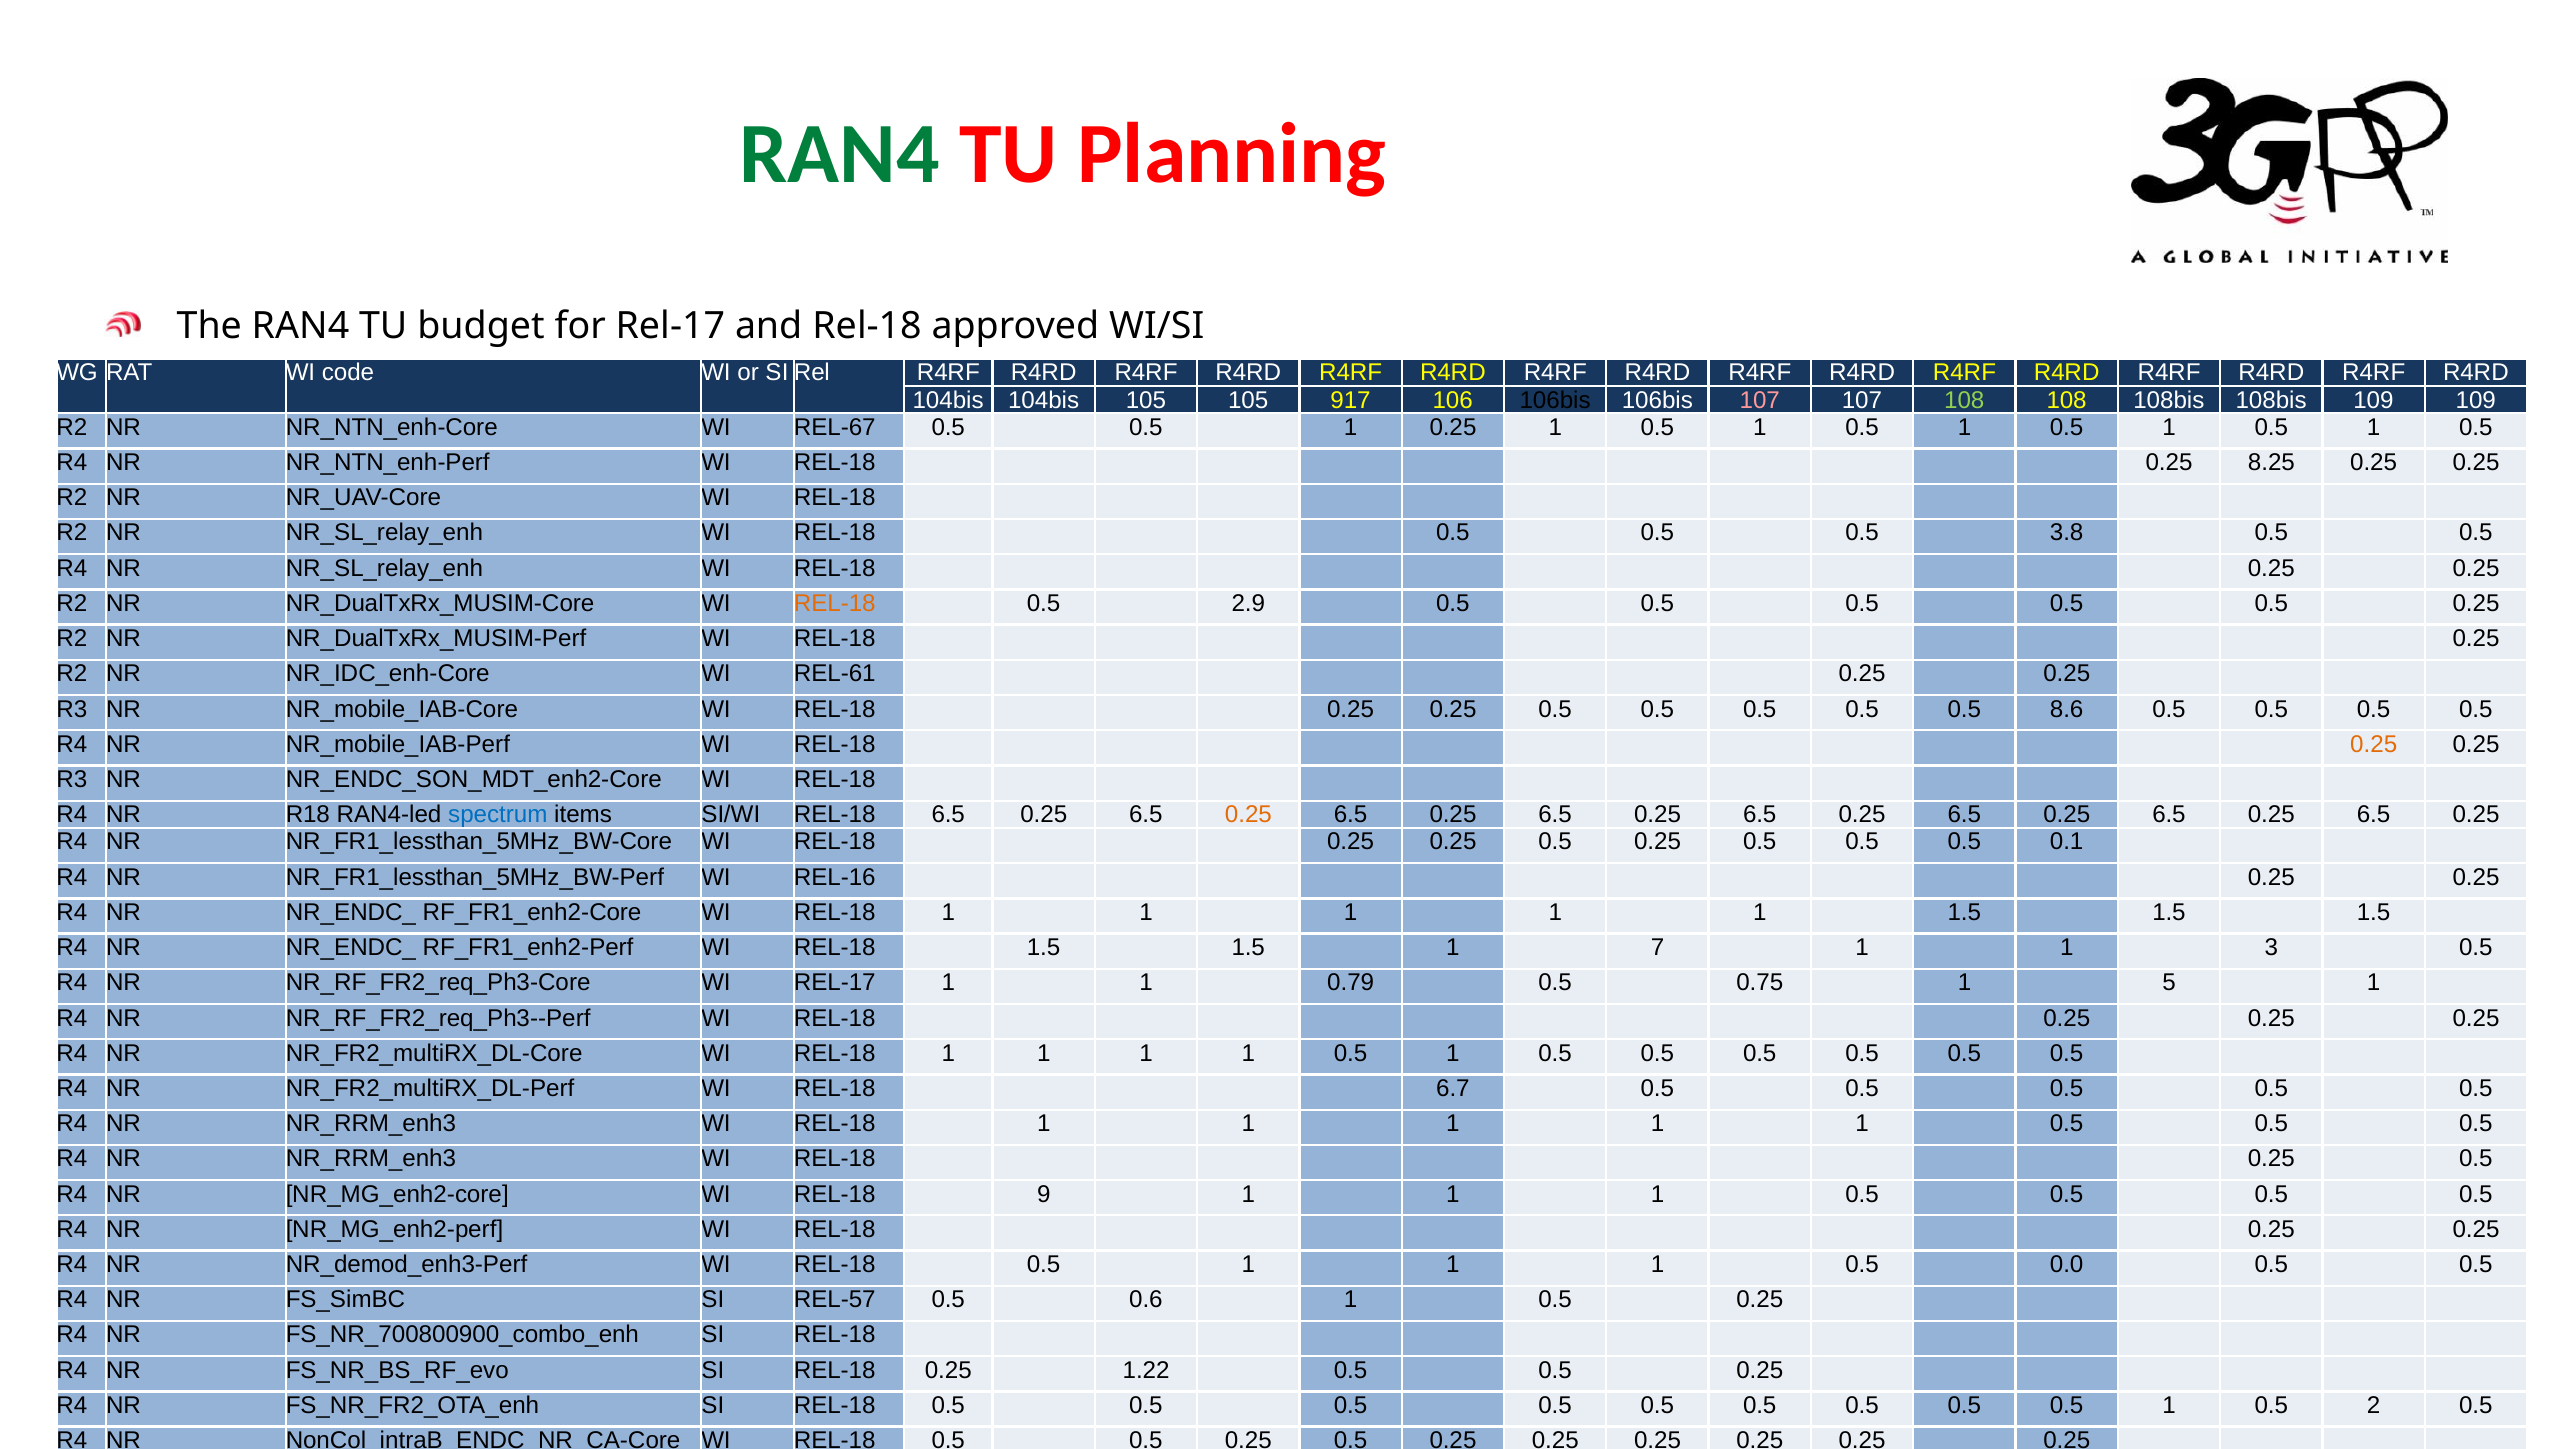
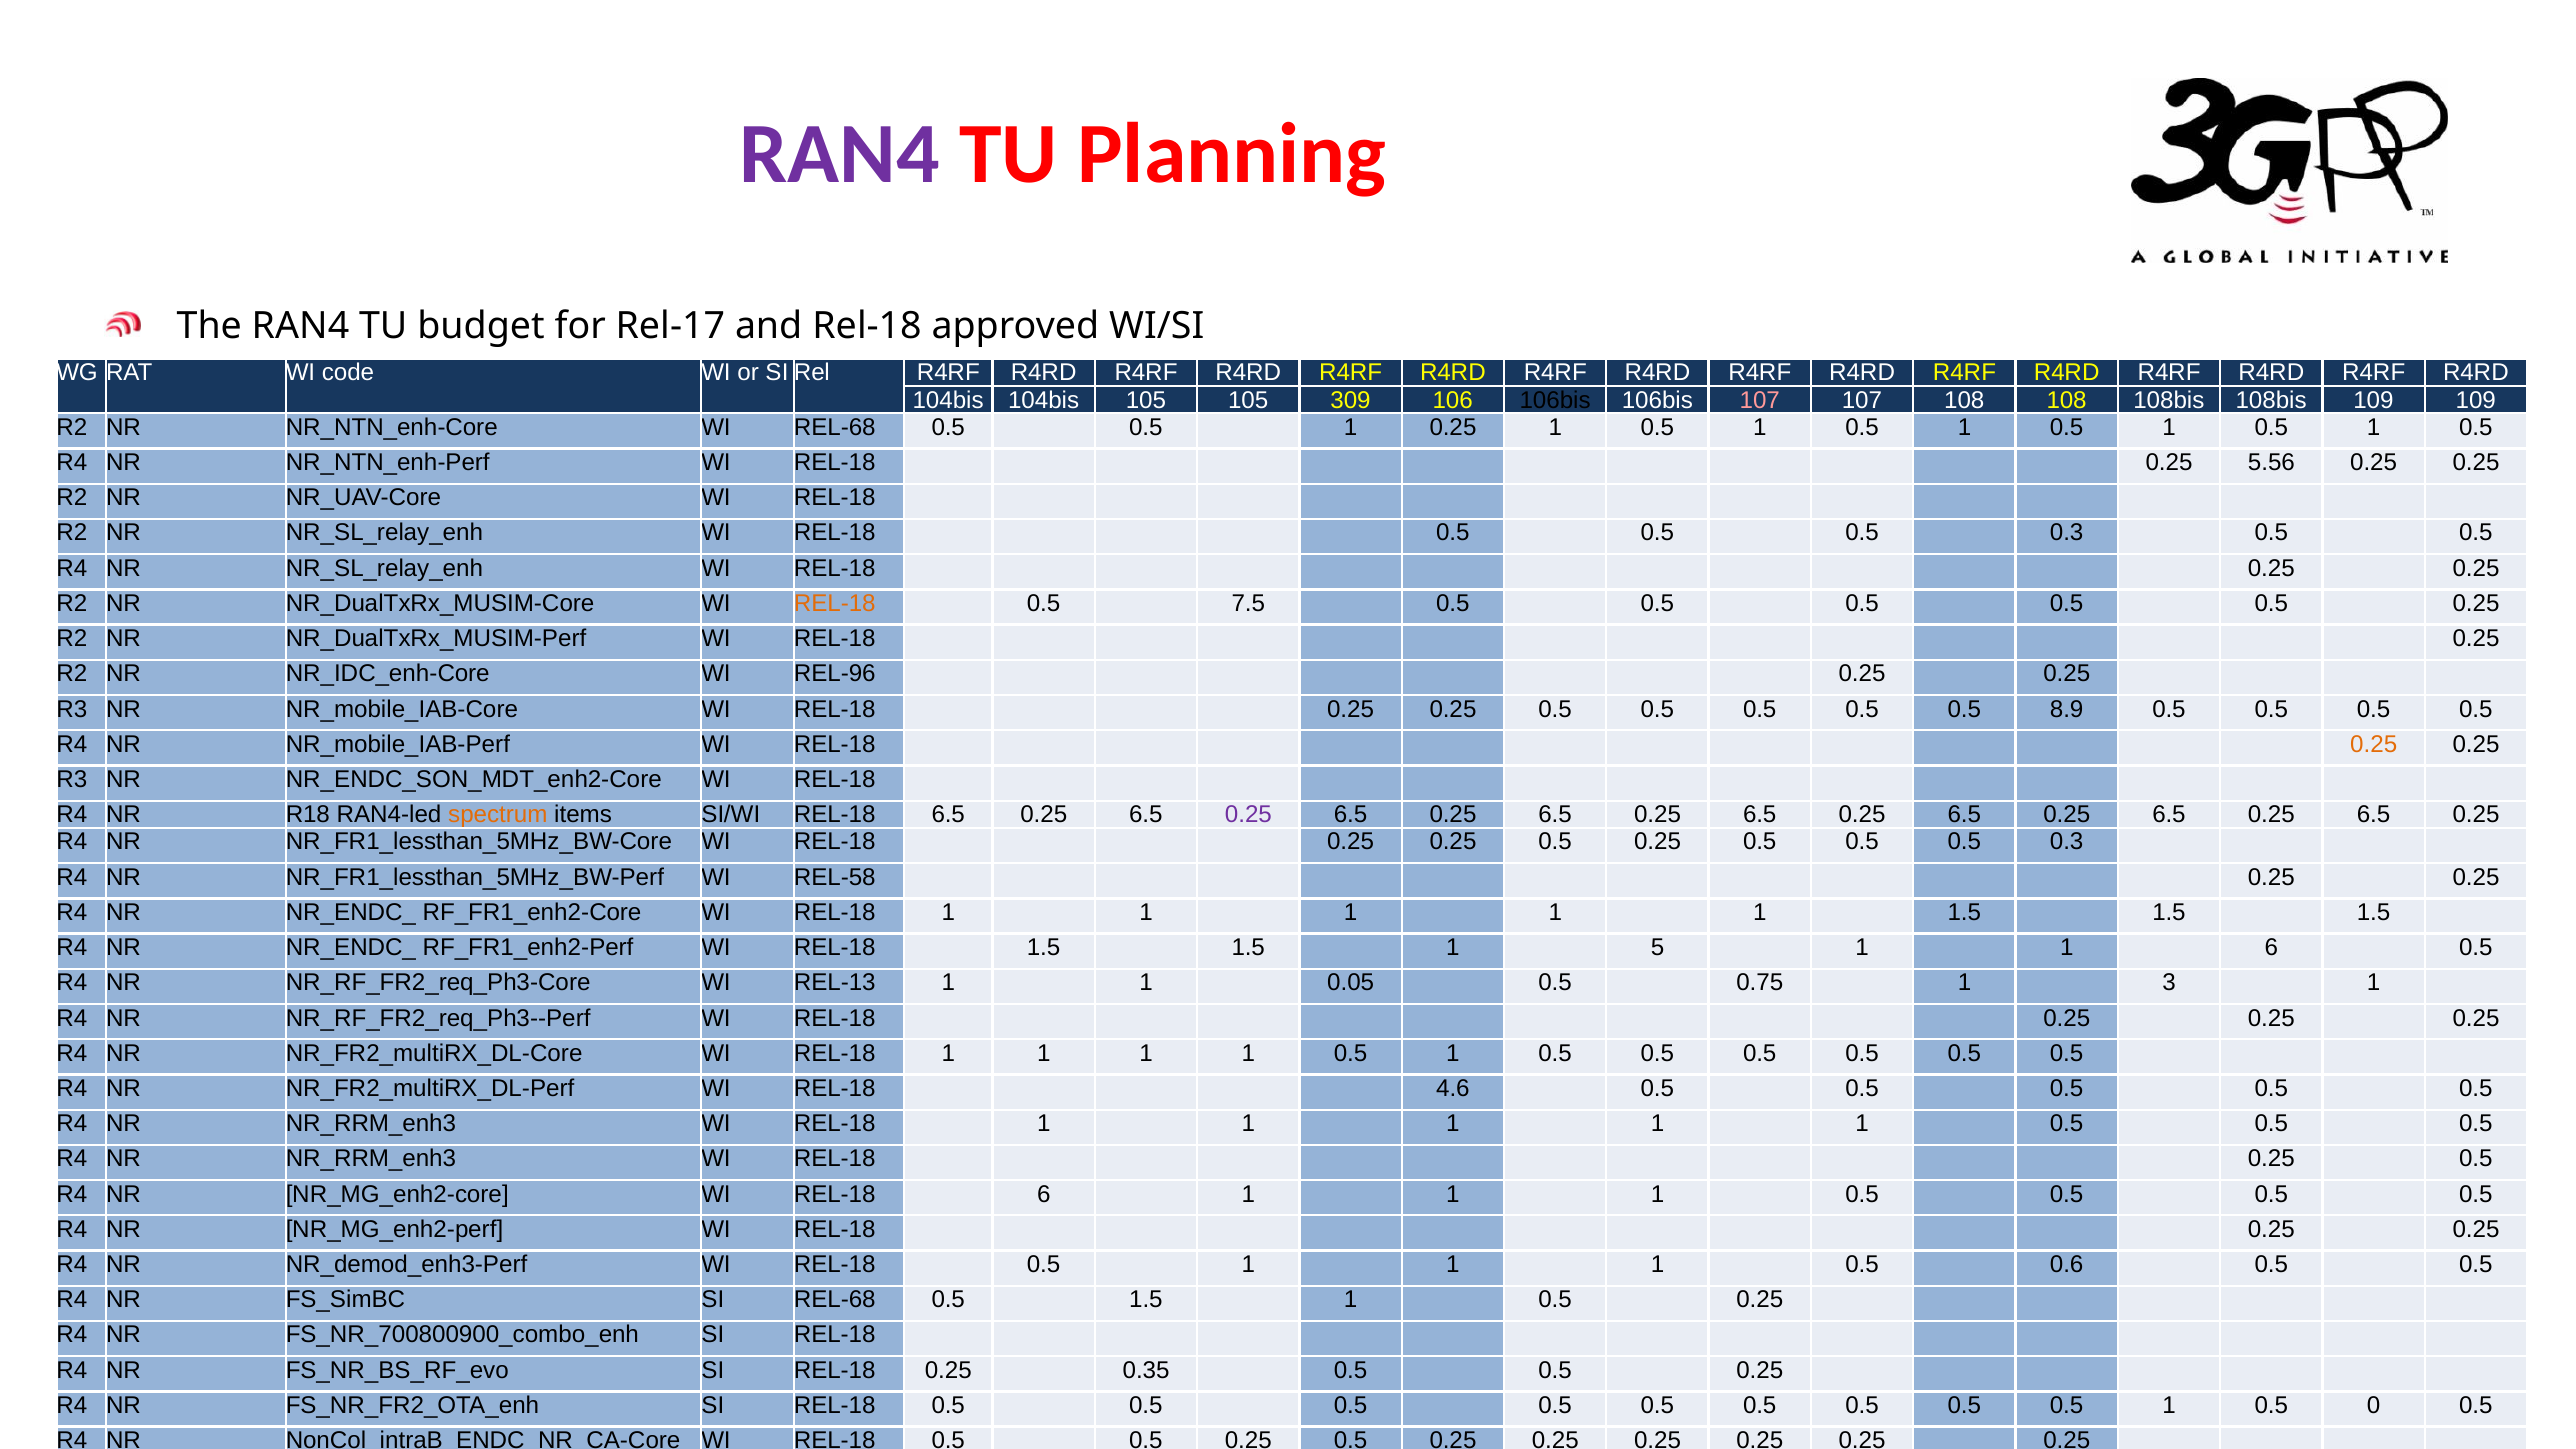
RAN4 at (840, 154) colour: green -> purple
917: 917 -> 309
108 at (1964, 400) colour: light green -> white
WI REL-67: REL-67 -> REL-68
8.25: 8.25 -> 5.56
3.8 at (2067, 533): 3.8 -> 0.3
2.9: 2.9 -> 7.5
REL-61: REL-61 -> REL-96
8.6: 8.6 -> 8.9
spectrum colour: blue -> orange
0.25 at (1248, 815) colour: orange -> purple
0.1 at (2067, 842): 0.1 -> 0.3
REL-16: REL-16 -> REL-58
7: 7 -> 5
1 3: 3 -> 6
WI REL-17: REL-17 -> REL-13
0.79: 0.79 -> 0.05
5: 5 -> 3
6.7: 6.7 -> 4.6
REL-18 9: 9 -> 6
0.0: 0.0 -> 0.6
SI REL-57: REL-57 -> REL-68
0.5 0.6: 0.6 -> 1.5
1.22: 1.22 -> 0.35
2: 2 -> 0
